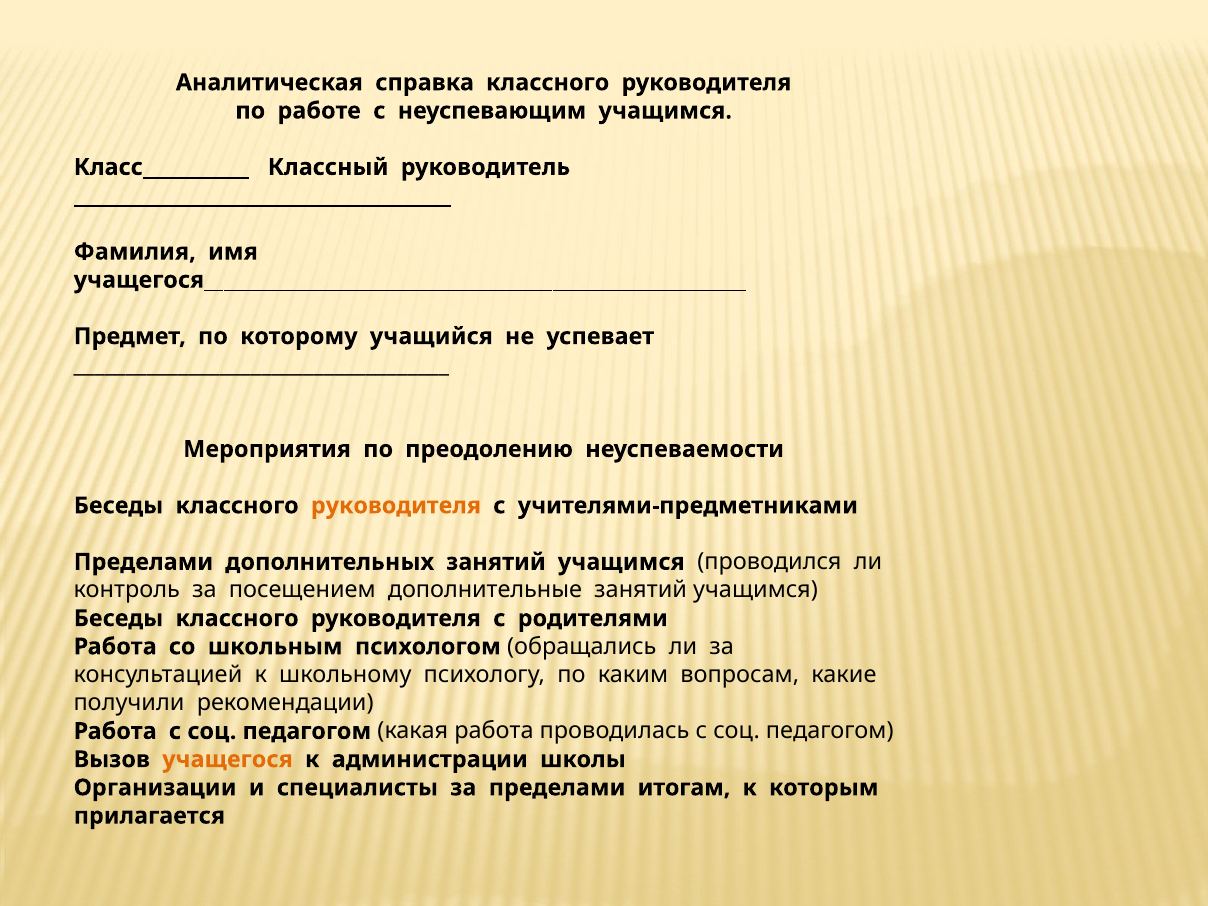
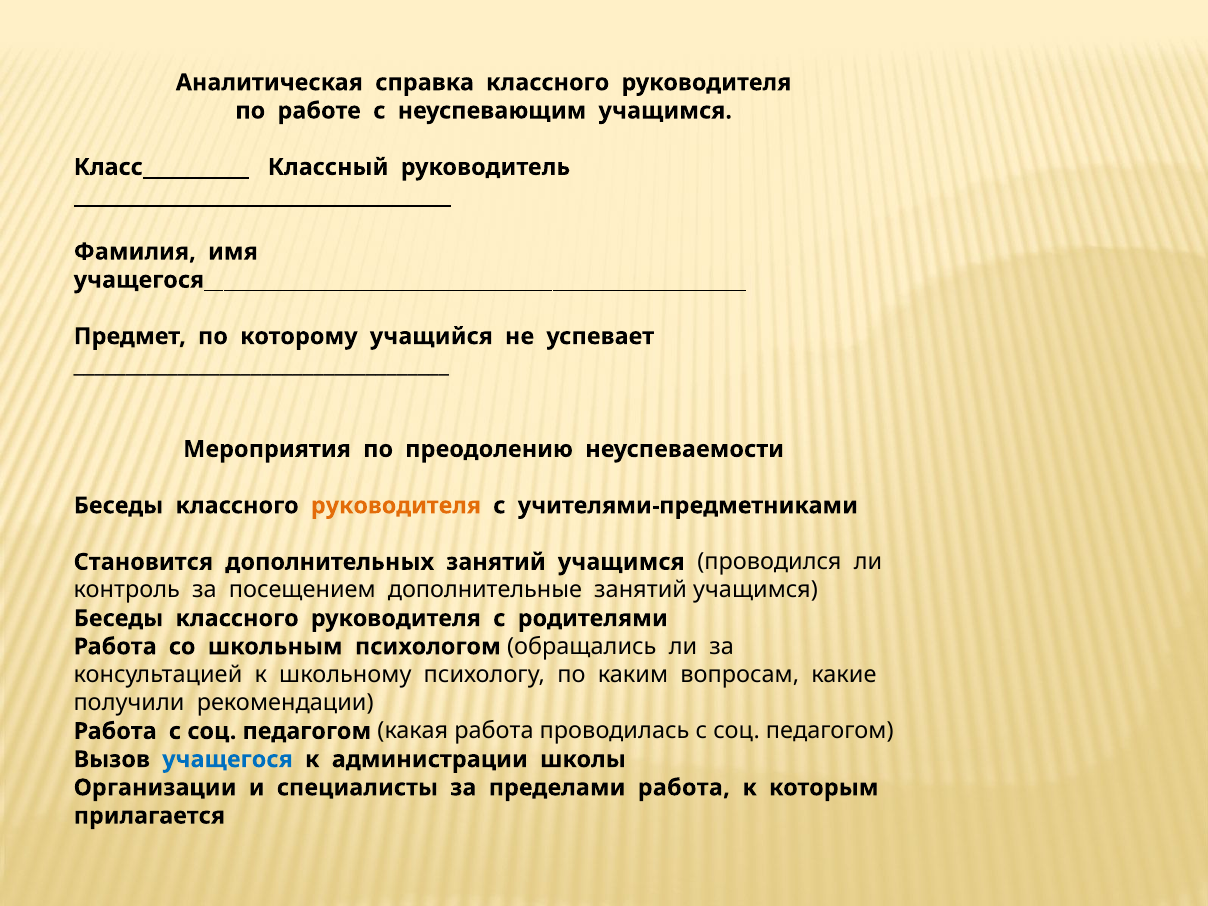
Пределами at (143, 562): Пределами -> Становится
учащегося colour: orange -> blue
пределами итогам: итогам -> работа
